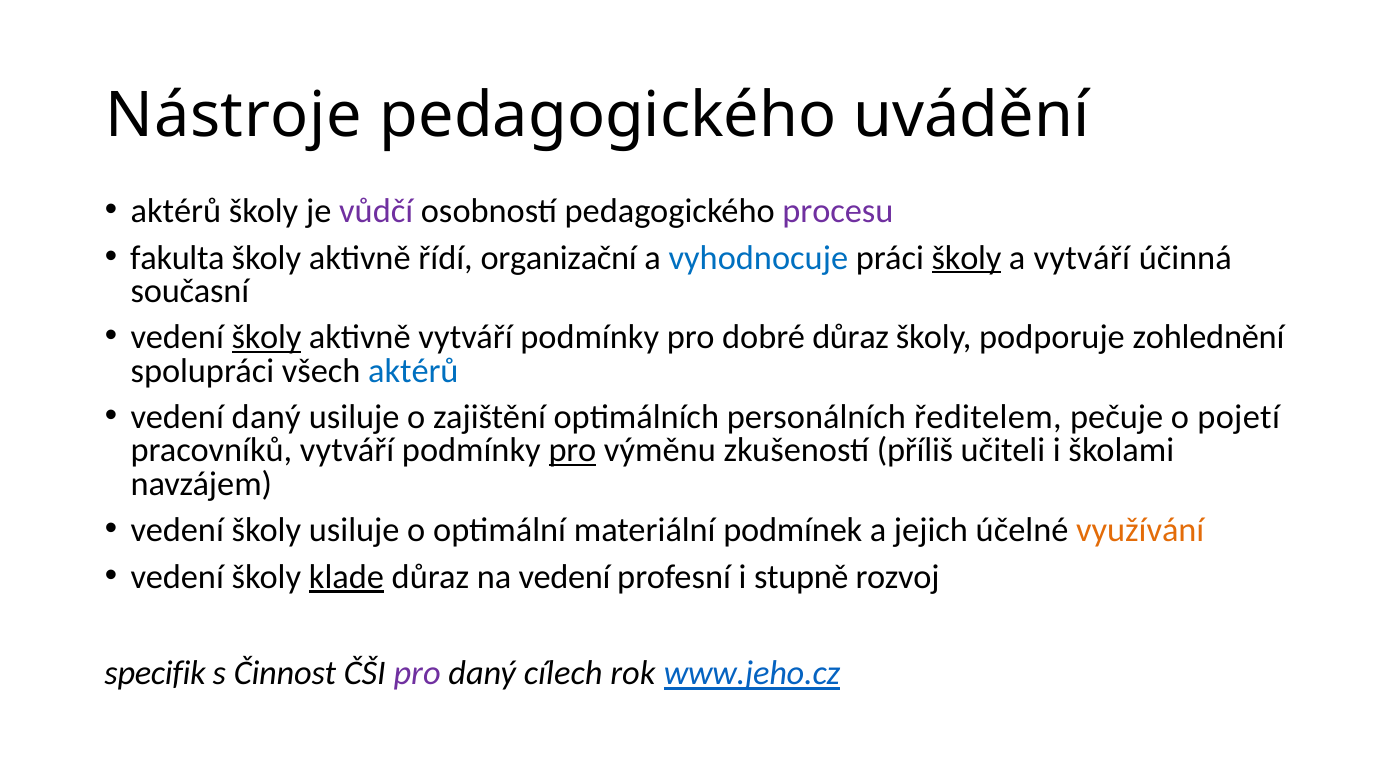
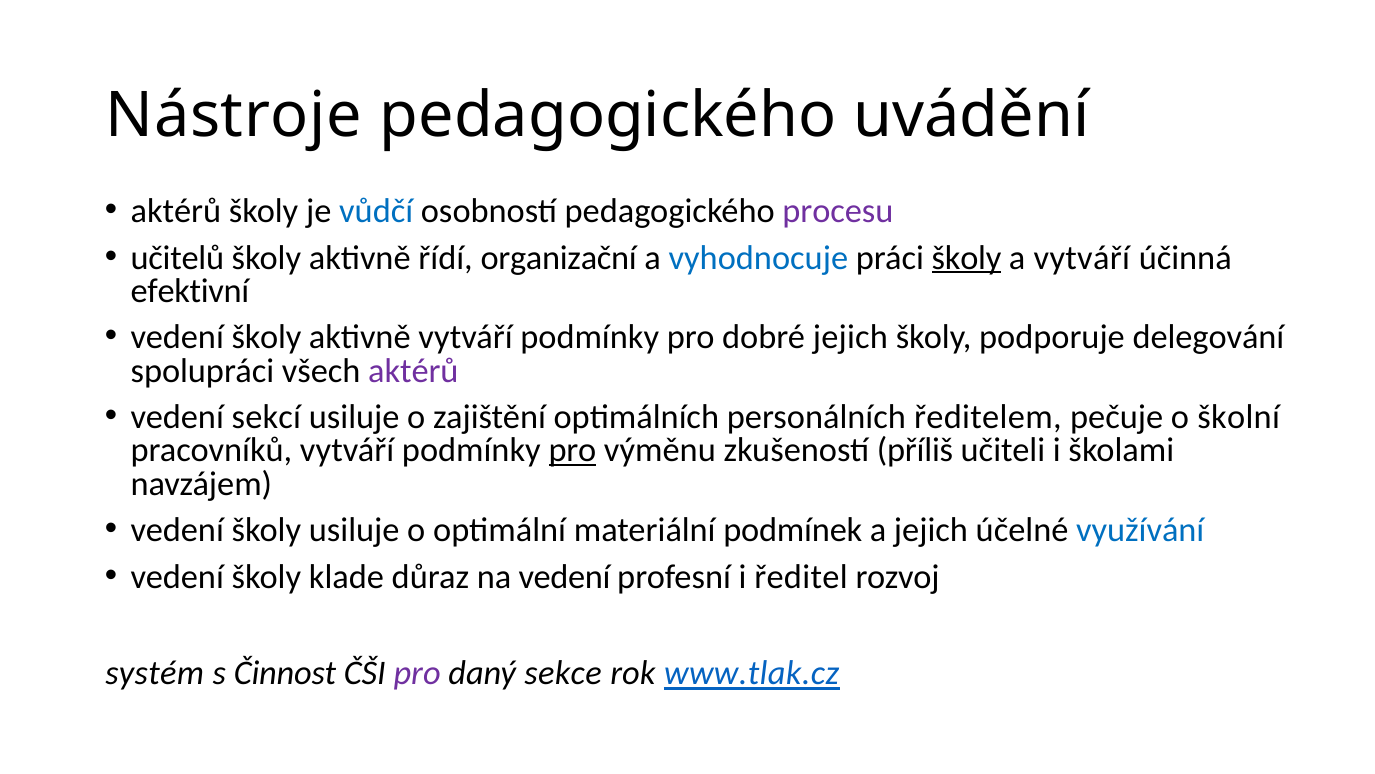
vůdčí colour: purple -> blue
fakulta: fakulta -> učitelů
současní: současní -> efektivní
školy at (266, 337) underline: present -> none
dobré důraz: důraz -> jejich
zohlednění: zohlednění -> delegování
aktérů at (413, 371) colour: blue -> purple
vedení daný: daný -> sekcí
pojetí: pojetí -> školní
využívání colour: orange -> blue
klade underline: present -> none
stupně: stupně -> ředitel
specifik: specifik -> systém
cílech: cílech -> sekce
www.jeho.cz: www.jeho.cz -> www.tlak.cz
